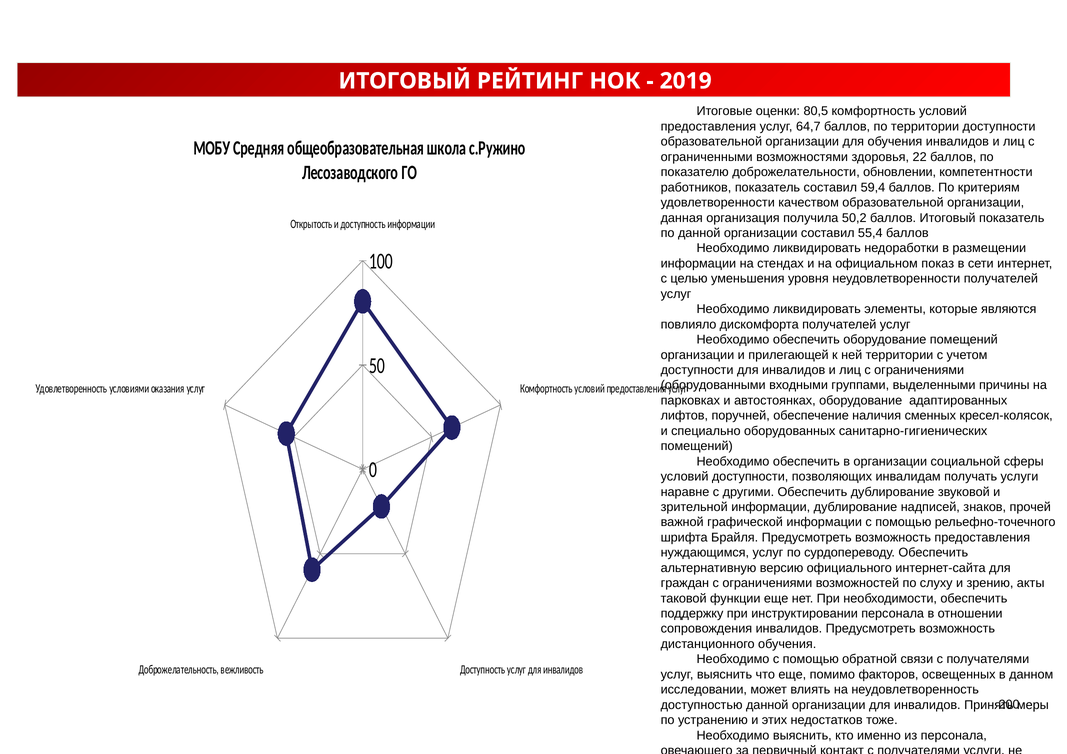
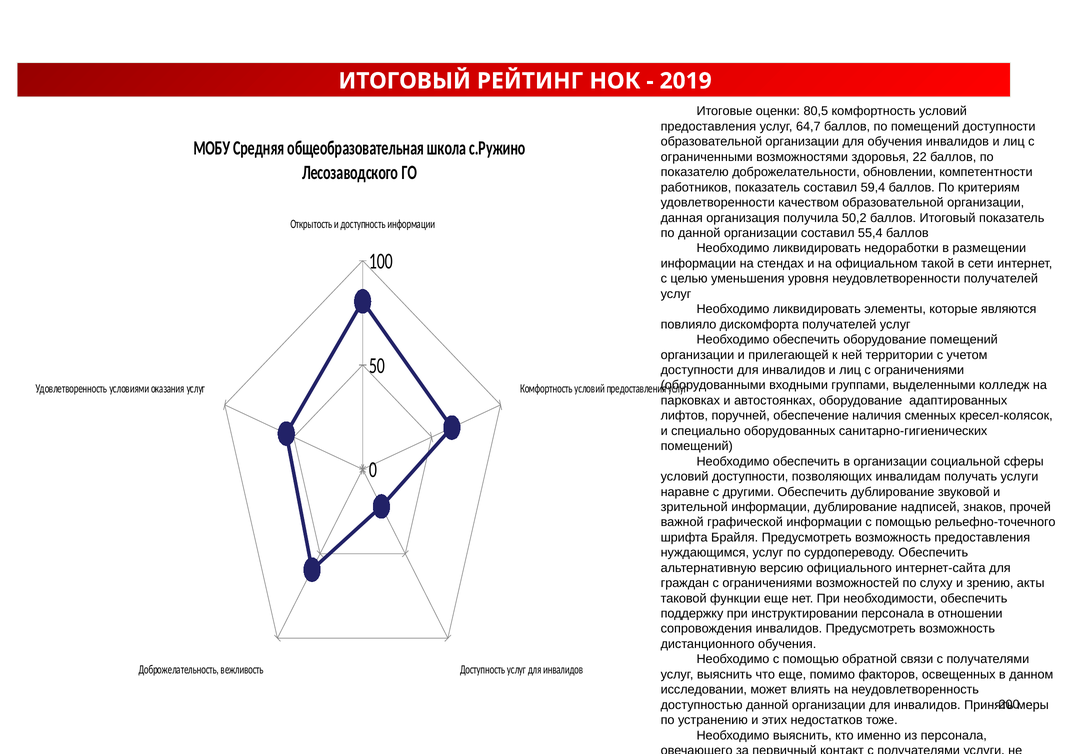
по территории: территории -> помещений
показ: показ -> такой
выделенными причины: причины -> колледж
